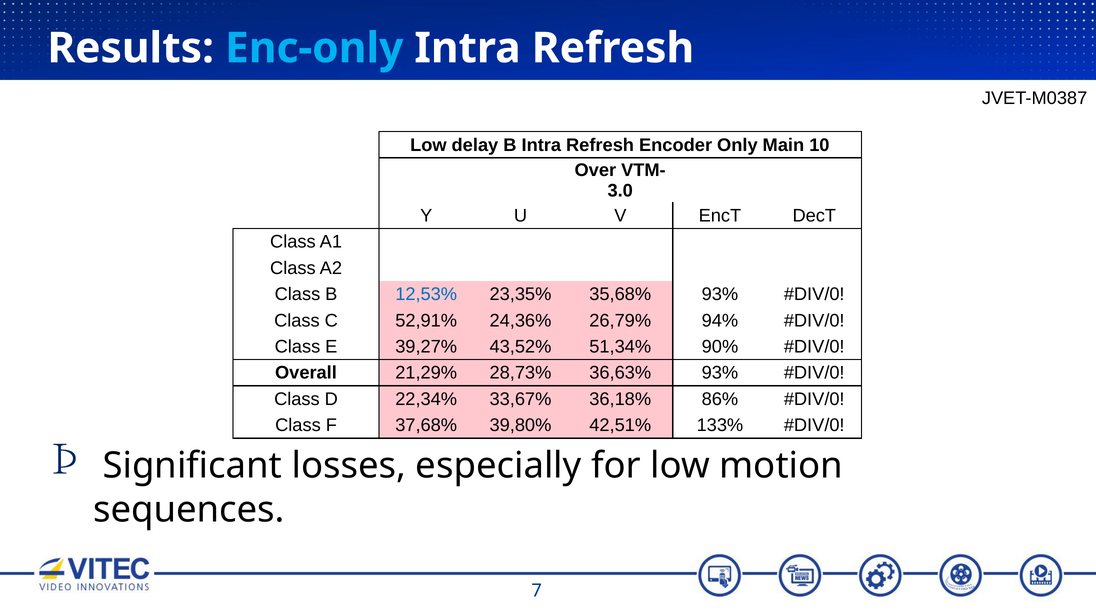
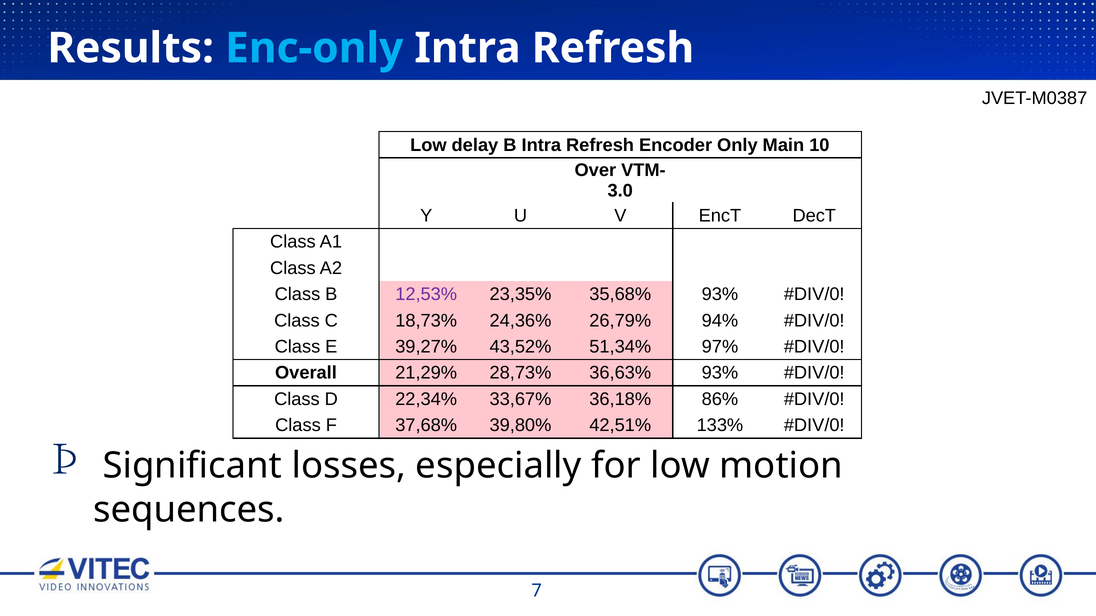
12,53% colour: blue -> purple
52,91%: 52,91% -> 18,73%
90%: 90% -> 97%
